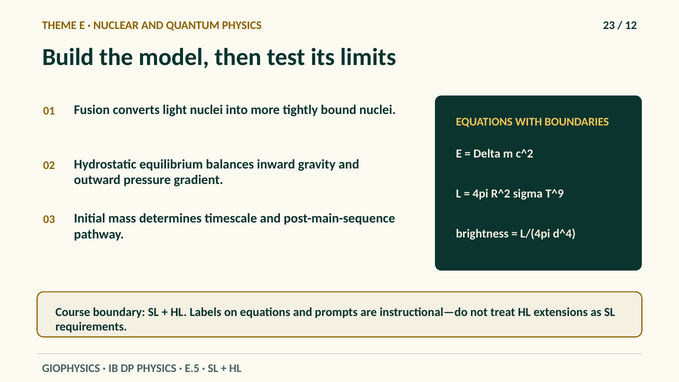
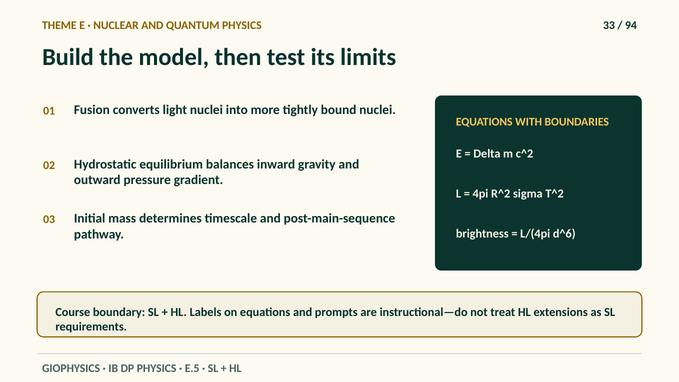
23: 23 -> 33
12: 12 -> 94
T^9: T^9 -> T^2
d^4: d^4 -> d^6
